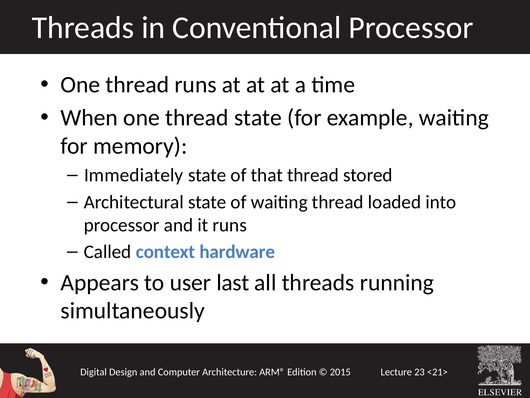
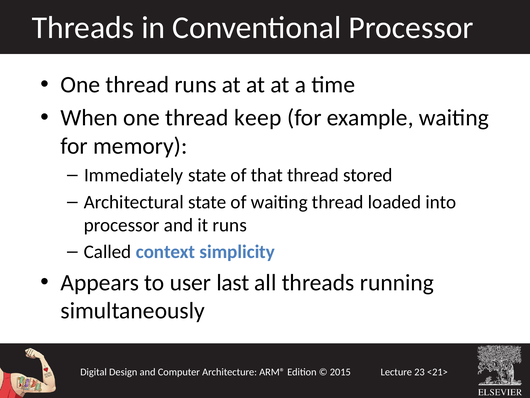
thread state: state -> keep
hardware: hardware -> simplicity
